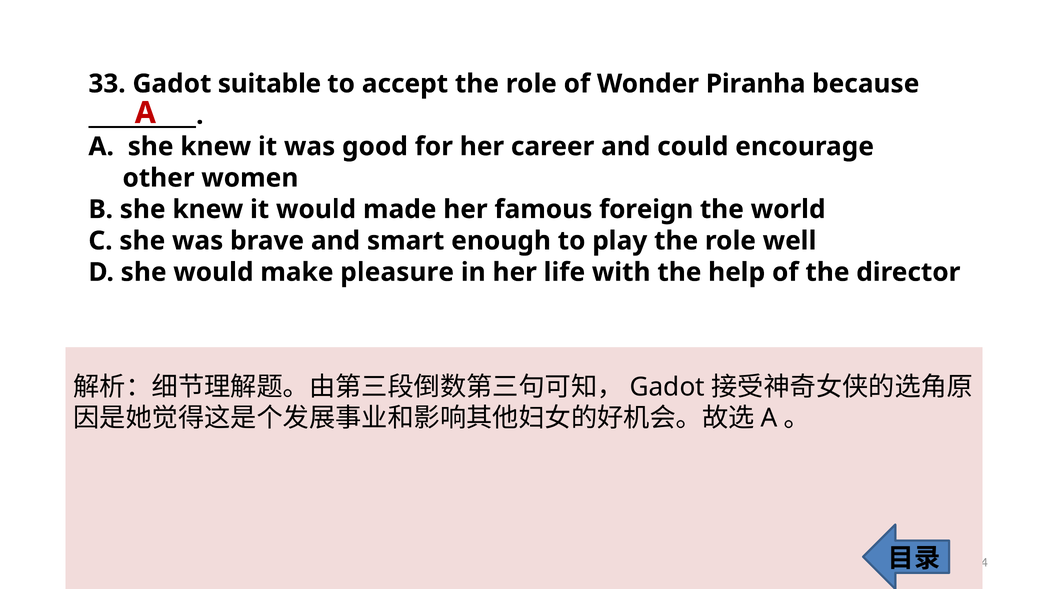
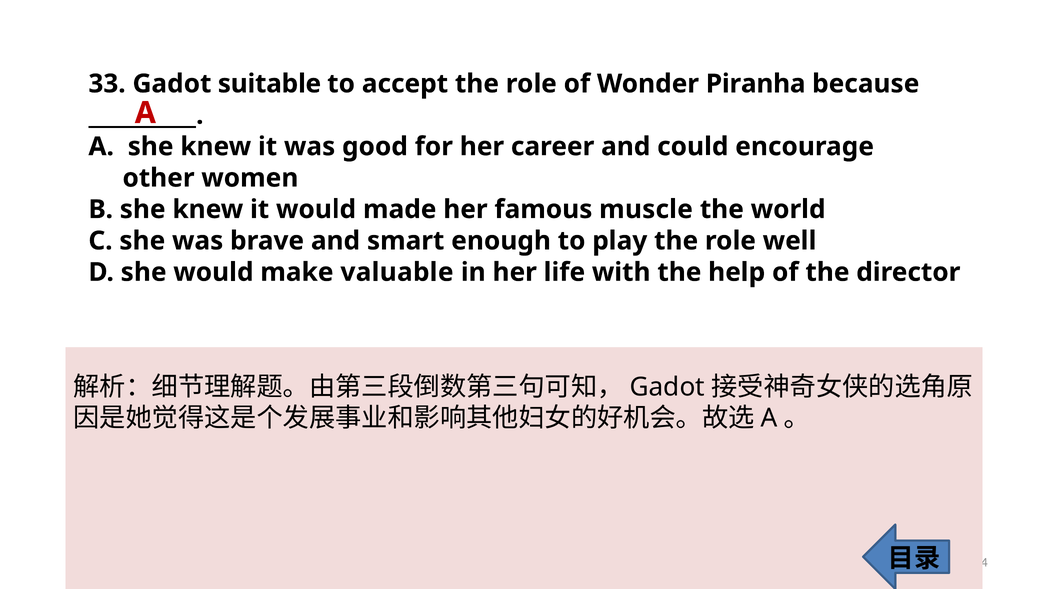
foreign: foreign -> muscle
pleasure: pleasure -> valuable
